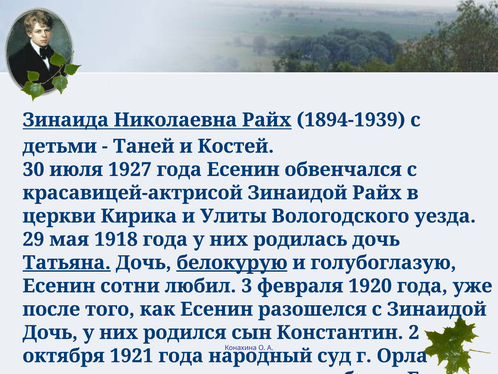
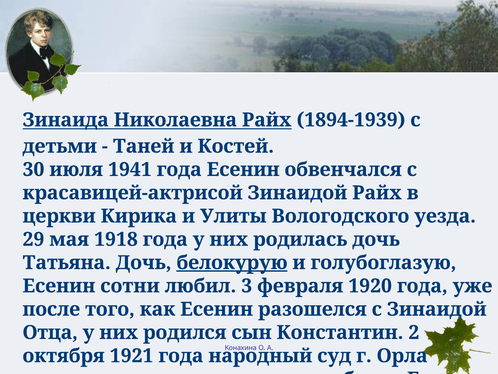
1927: 1927 -> 1941
Татьяна underline: present -> none
Дочь at (50, 332): Дочь -> Отца
